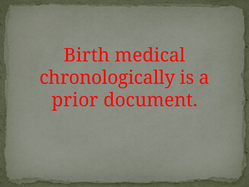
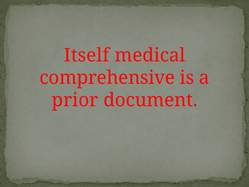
Birth: Birth -> Itself
chronologically: chronologically -> comprehensive
